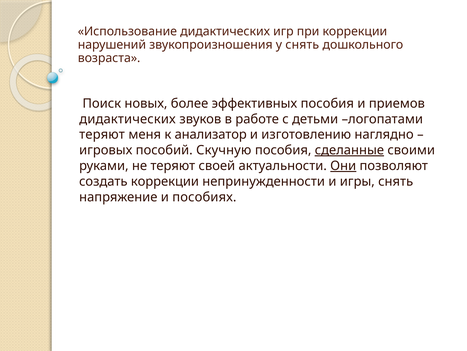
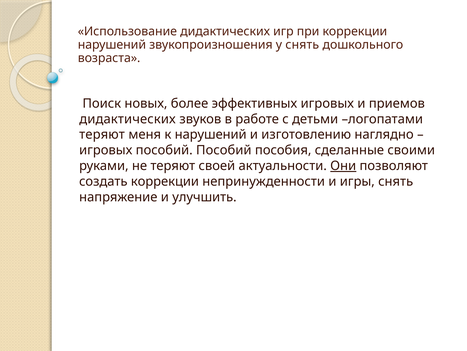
эффективных пособия: пособия -> игровых
к анализатор: анализатор -> нарушений
пособий Скучную: Скучную -> Пособий
сделанные underline: present -> none
пособиях: пособиях -> улучшить
